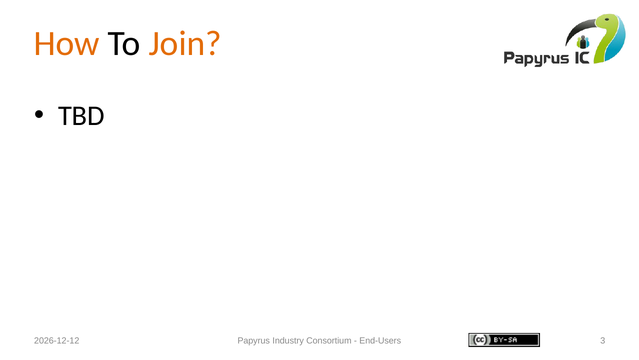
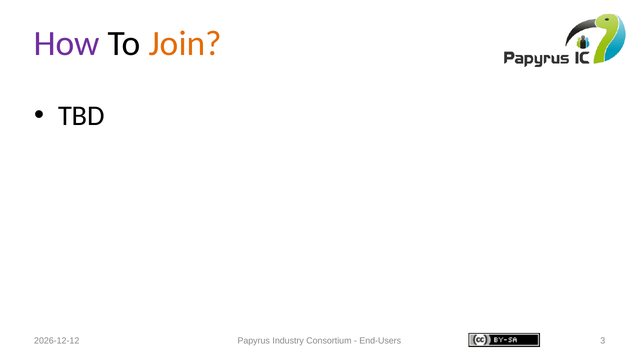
How colour: orange -> purple
